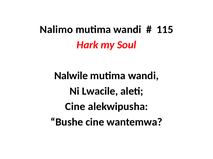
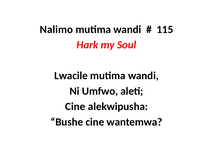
Nalwile: Nalwile -> Lwacile
Lwacile: Lwacile -> Umfwo
